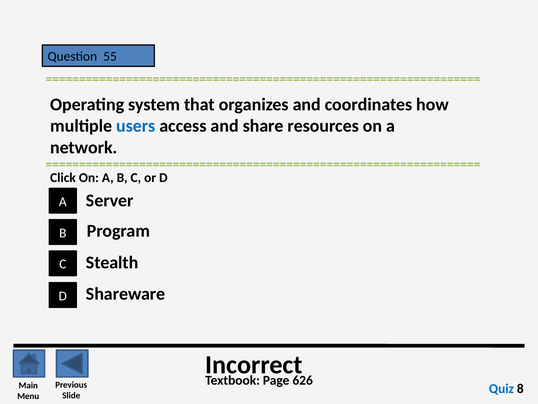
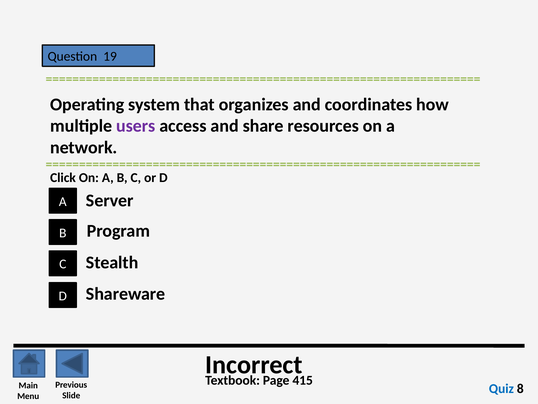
55: 55 -> 19
users colour: blue -> purple
626: 626 -> 415
